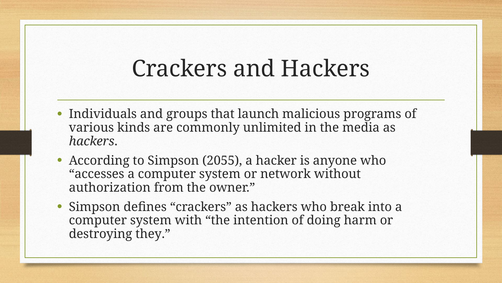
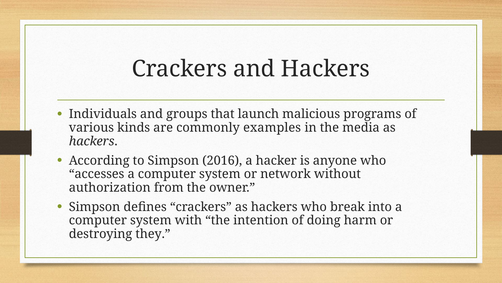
unlimited: unlimited -> examples
2055: 2055 -> 2016
